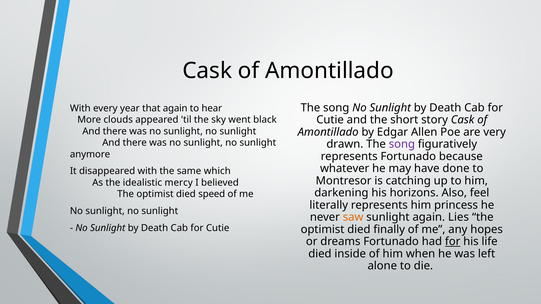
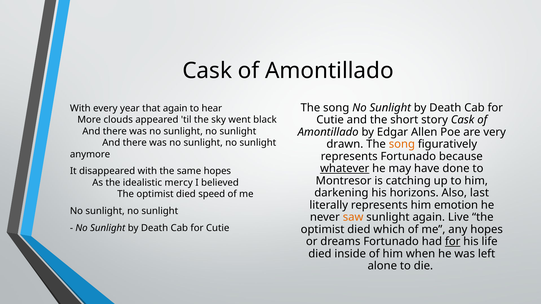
song at (402, 144) colour: purple -> orange
whatever underline: none -> present
same which: which -> hopes
feel: feel -> last
princess: princess -> emotion
Lies: Lies -> Live
finally: finally -> which
